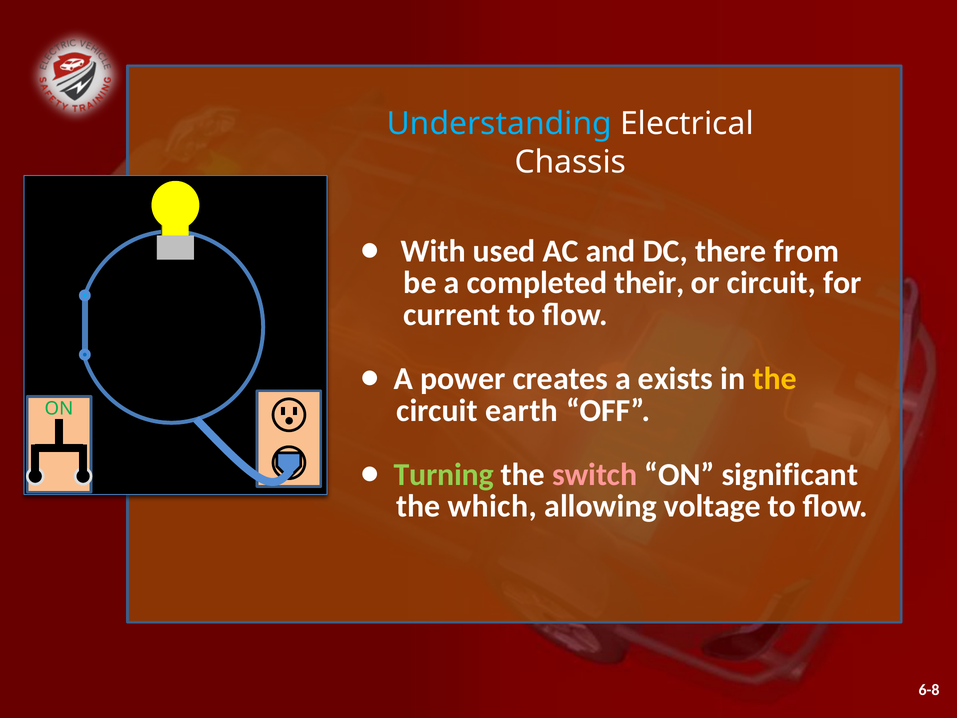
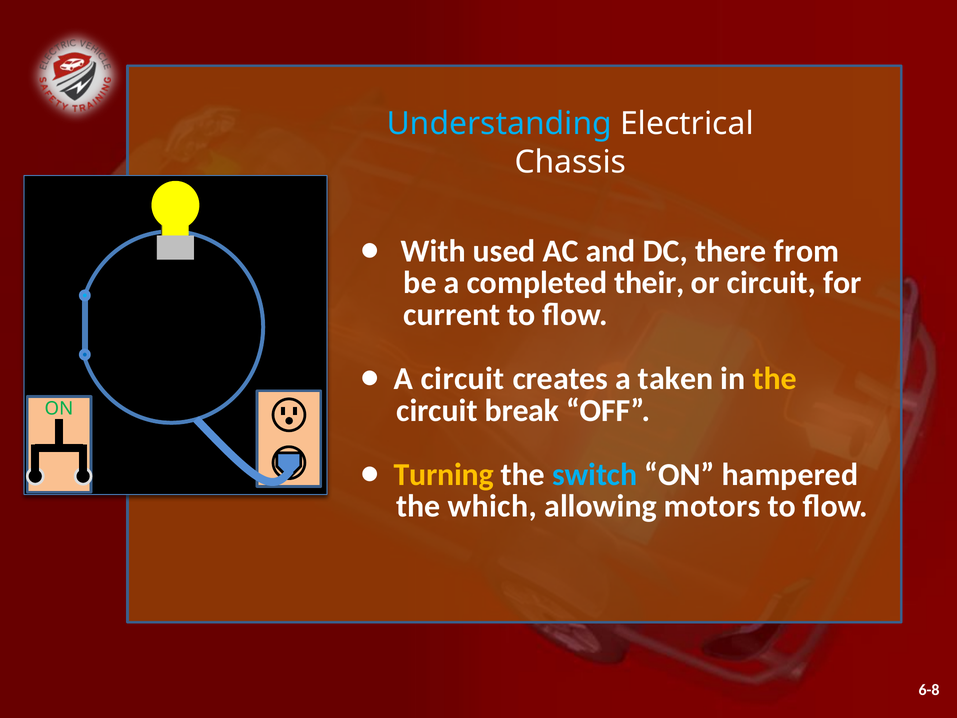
A power: power -> circuit
exists: exists -> taken
earth: earth -> break
Turning colour: light green -> yellow
switch colour: pink -> light blue
significant: significant -> hampered
voltage: voltage -> motors
